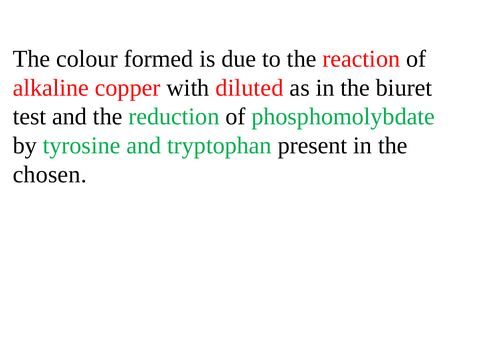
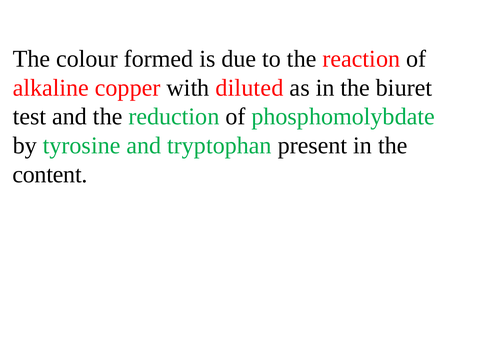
chosen: chosen -> content
